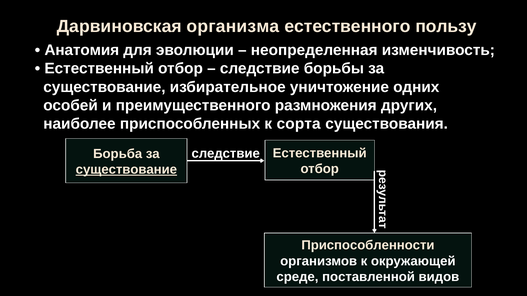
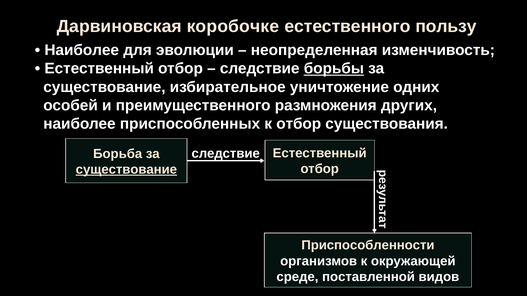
организма: организма -> коробочке
Анатомия at (82, 50): Анатомия -> Наиболее
борьбы underline: none -> present
к сорта: сорта -> отбор
